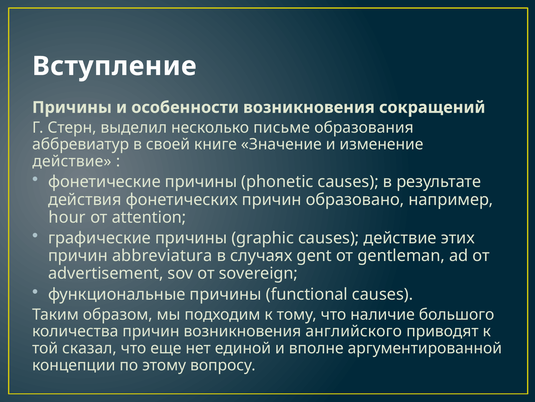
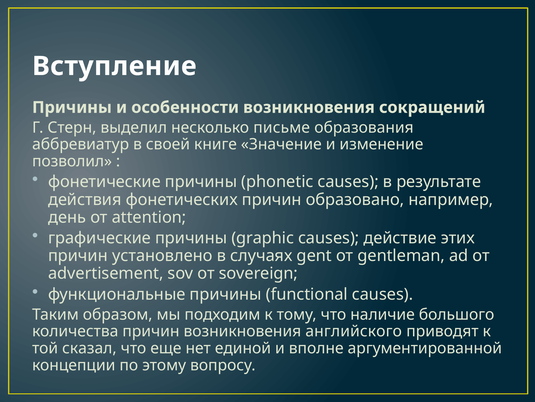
действие at (72, 161): действие -> позволил
hour: hour -> день
abbreviatura: abbreviatura -> установлено
